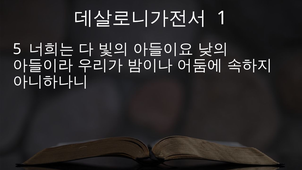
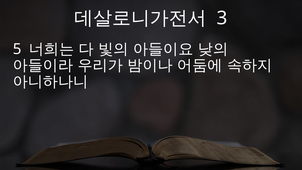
1: 1 -> 3
